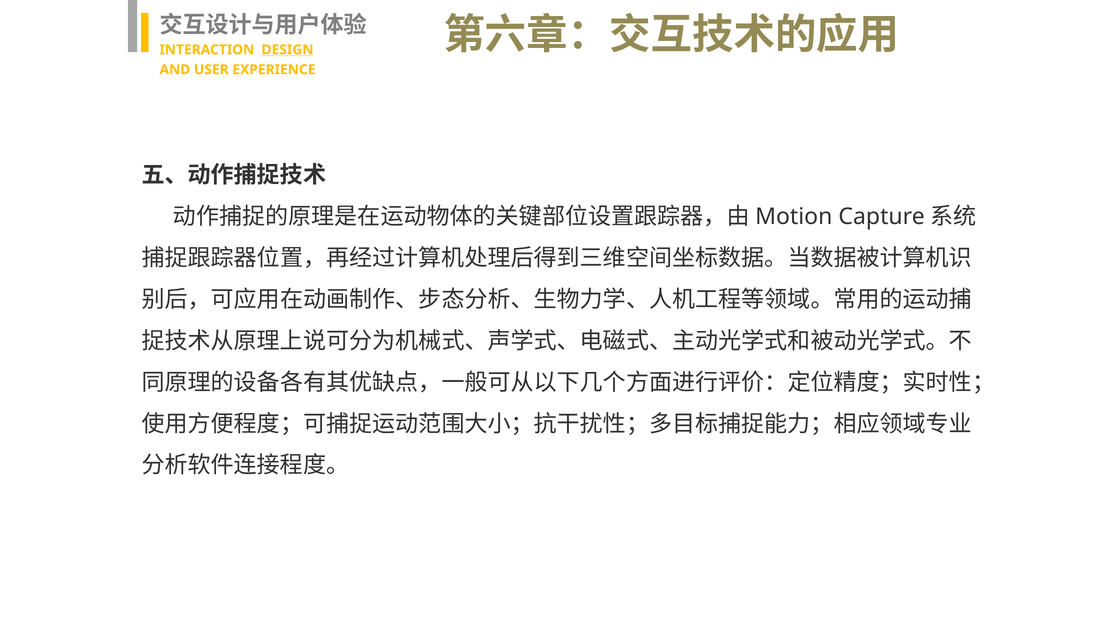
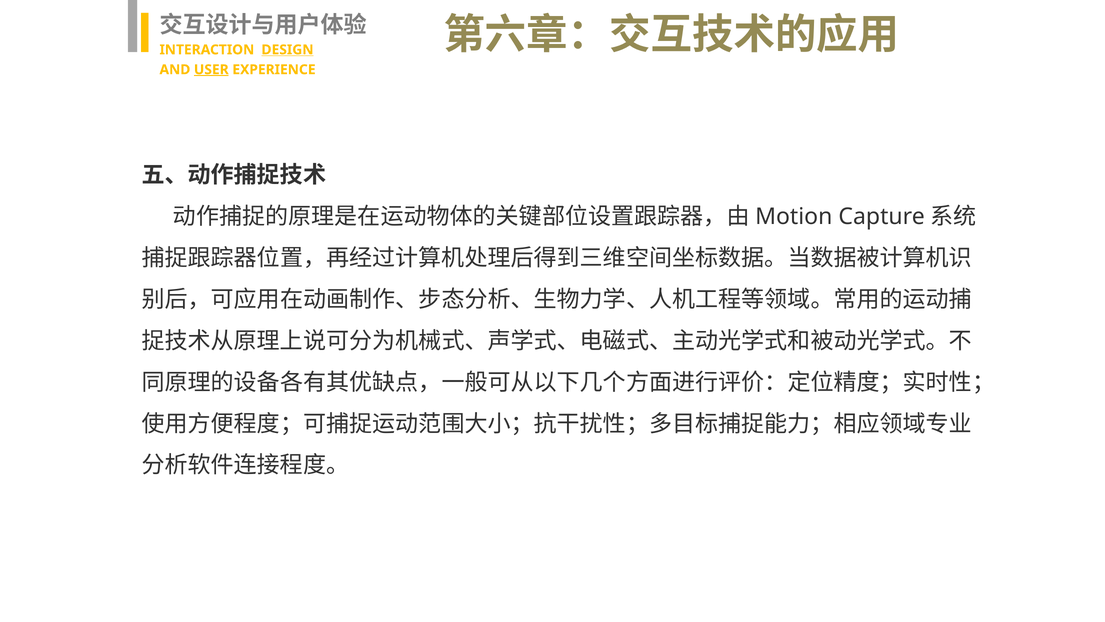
USER underline: none -> present
